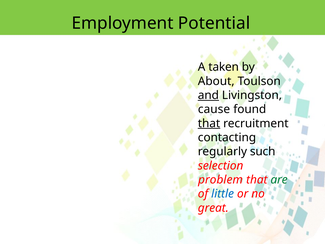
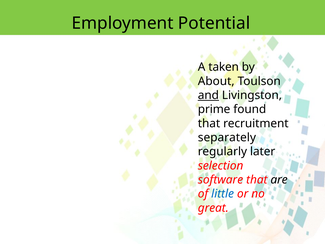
cause: cause -> prime
that at (209, 123) underline: present -> none
contacting: contacting -> separately
such: such -> later
problem: problem -> software
are colour: green -> black
